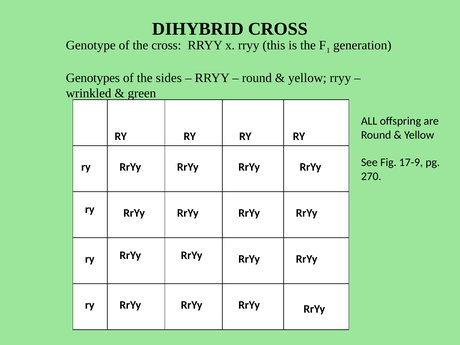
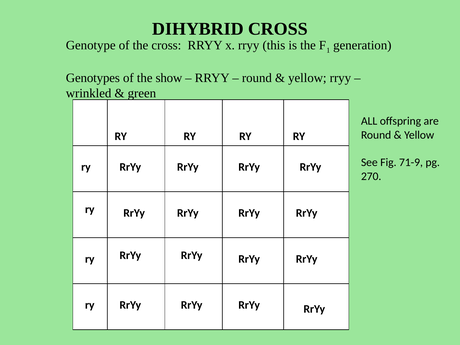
sides: sides -> show
17-9: 17-9 -> 71-9
